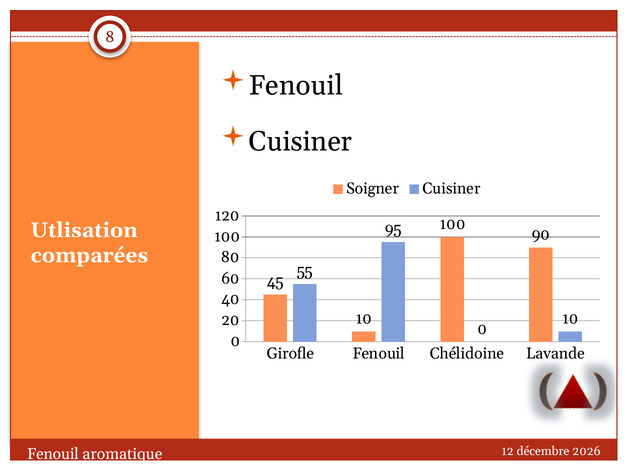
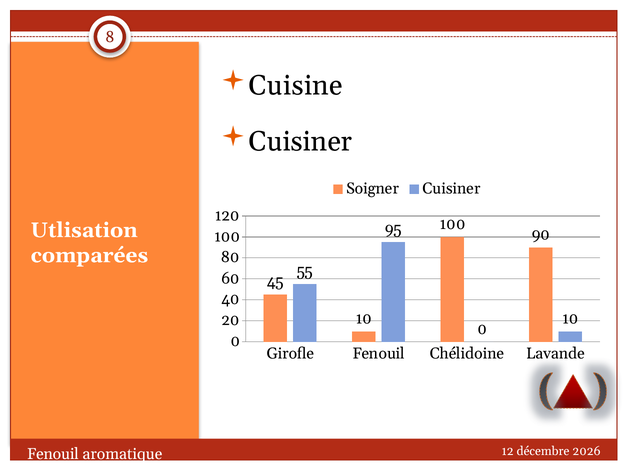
Fenouil at (296, 86): Fenouil -> Cuisine
